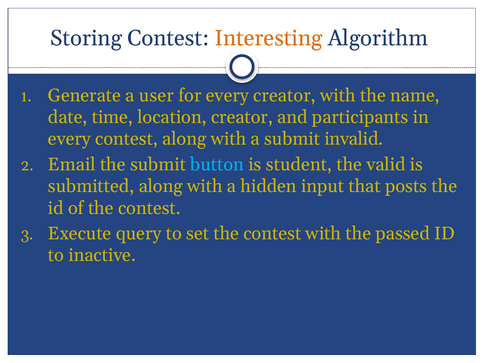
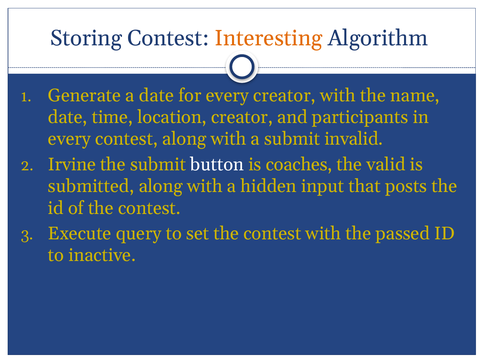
a user: user -> date
Email: Email -> Irvine
button colour: light blue -> white
student: student -> coaches
